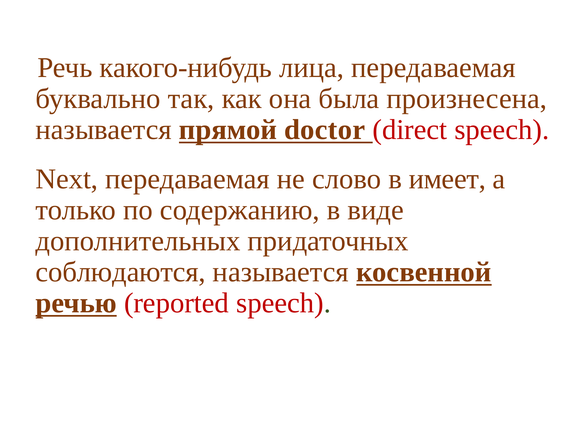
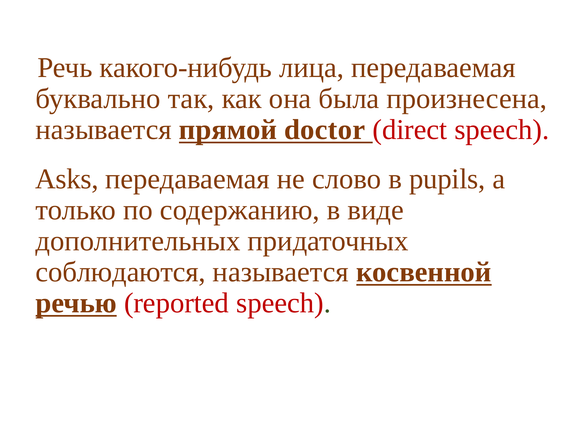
Next: Next -> Asks
имеет: имеет -> pupils
